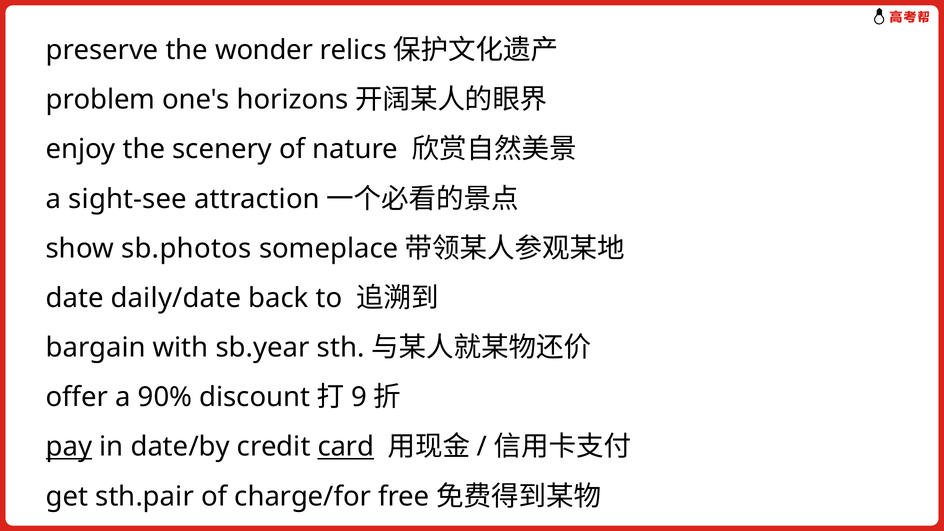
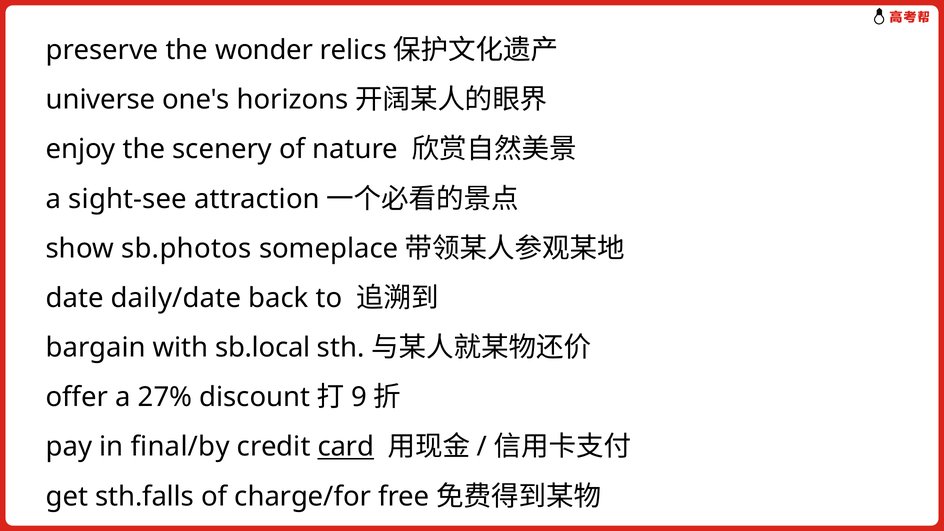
problem: problem -> universe
sb.year: sb.year -> sb.local
90%: 90% -> 27%
pay underline: present -> none
date/by: date/by -> final/by
sth.pair: sth.pair -> sth.falls
